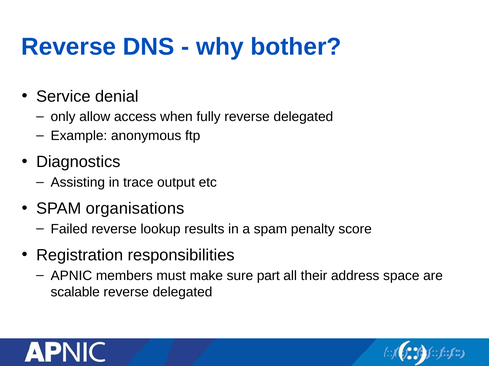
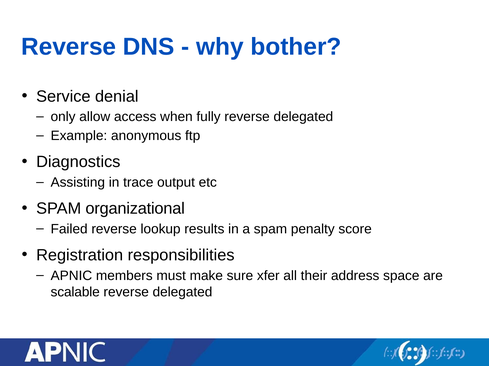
organisations: organisations -> organizational
part: part -> xfer
